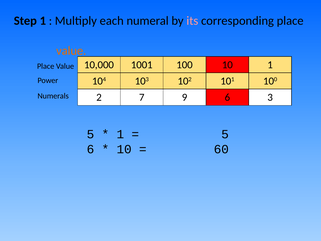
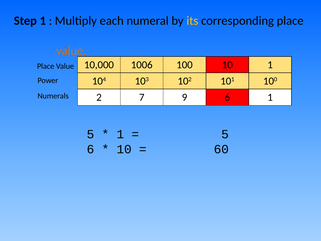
its colour: pink -> yellow
1001: 1001 -> 1006
6 3: 3 -> 1
